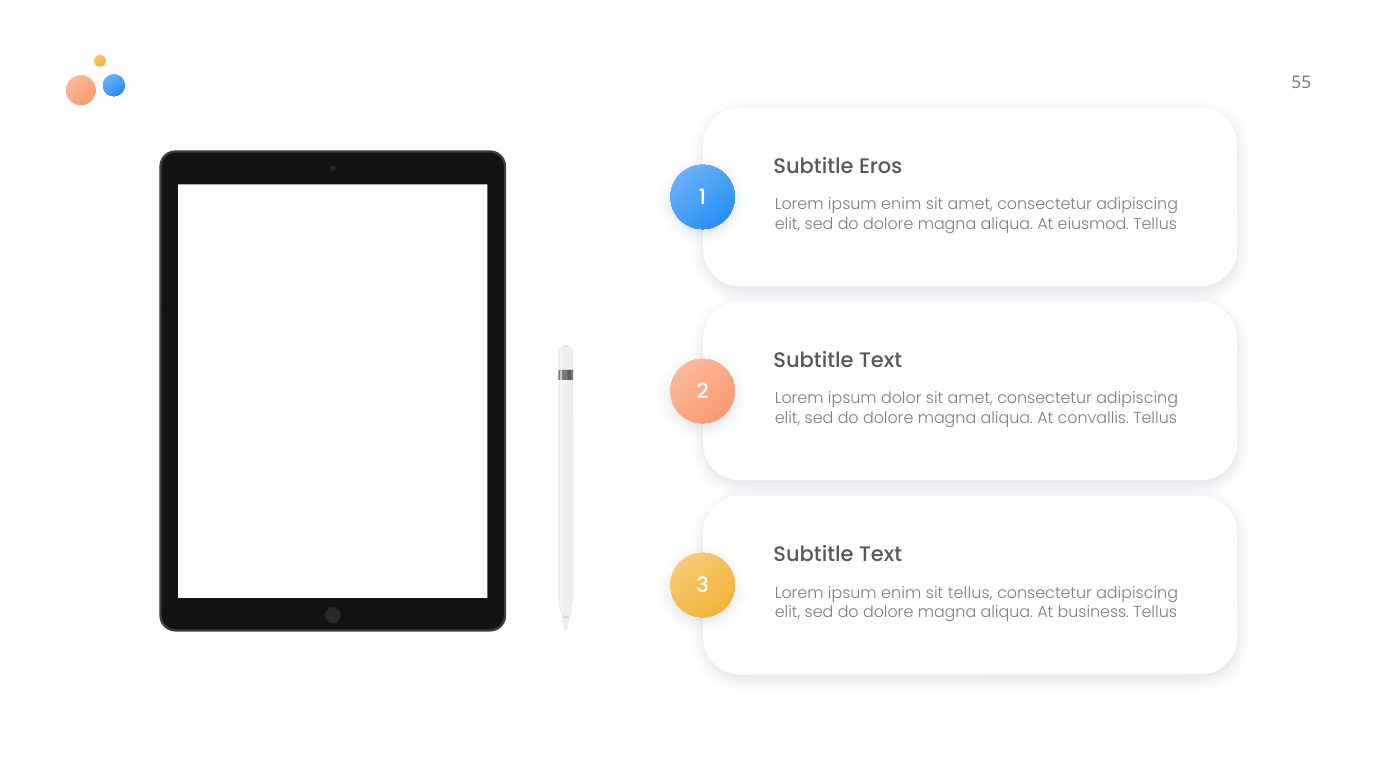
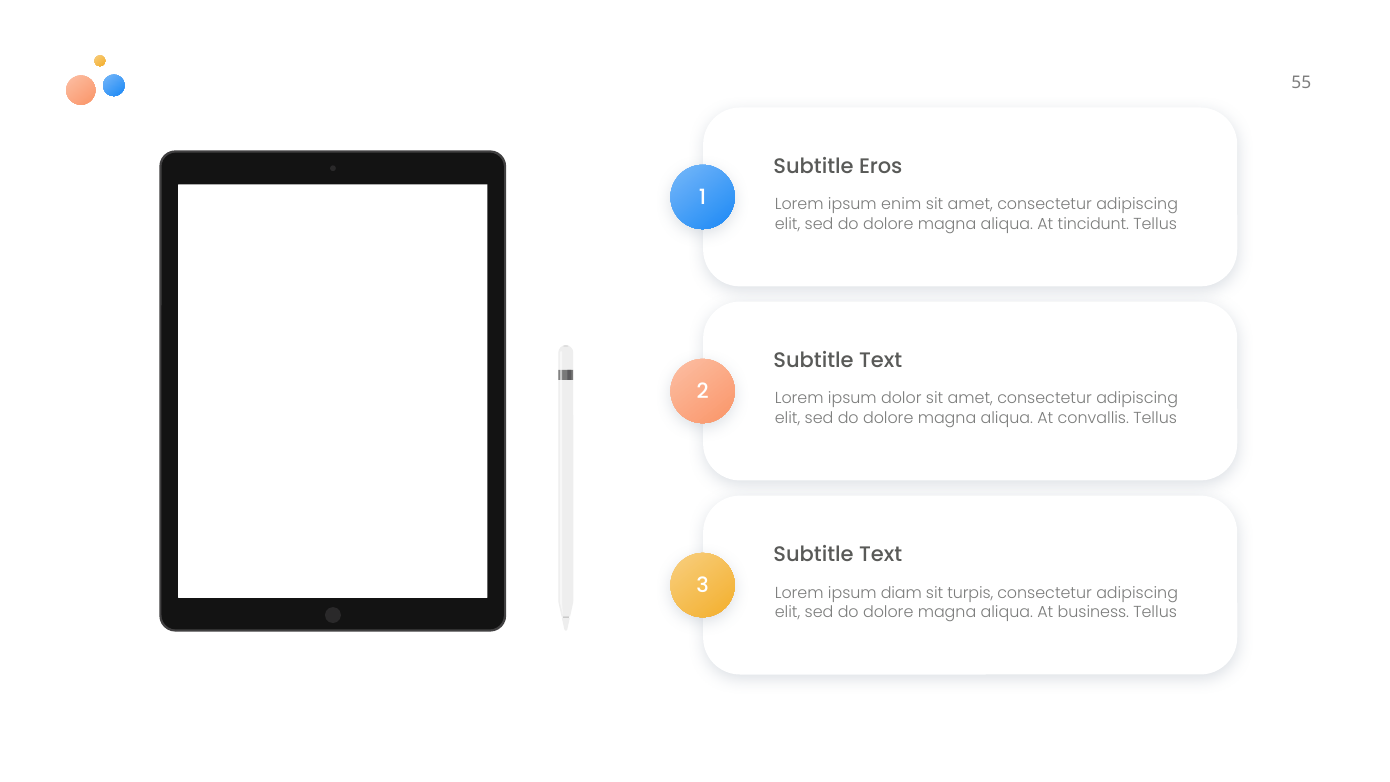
eiusmod: eiusmod -> tincidunt
enim at (901, 593): enim -> diam
sit tellus: tellus -> turpis
